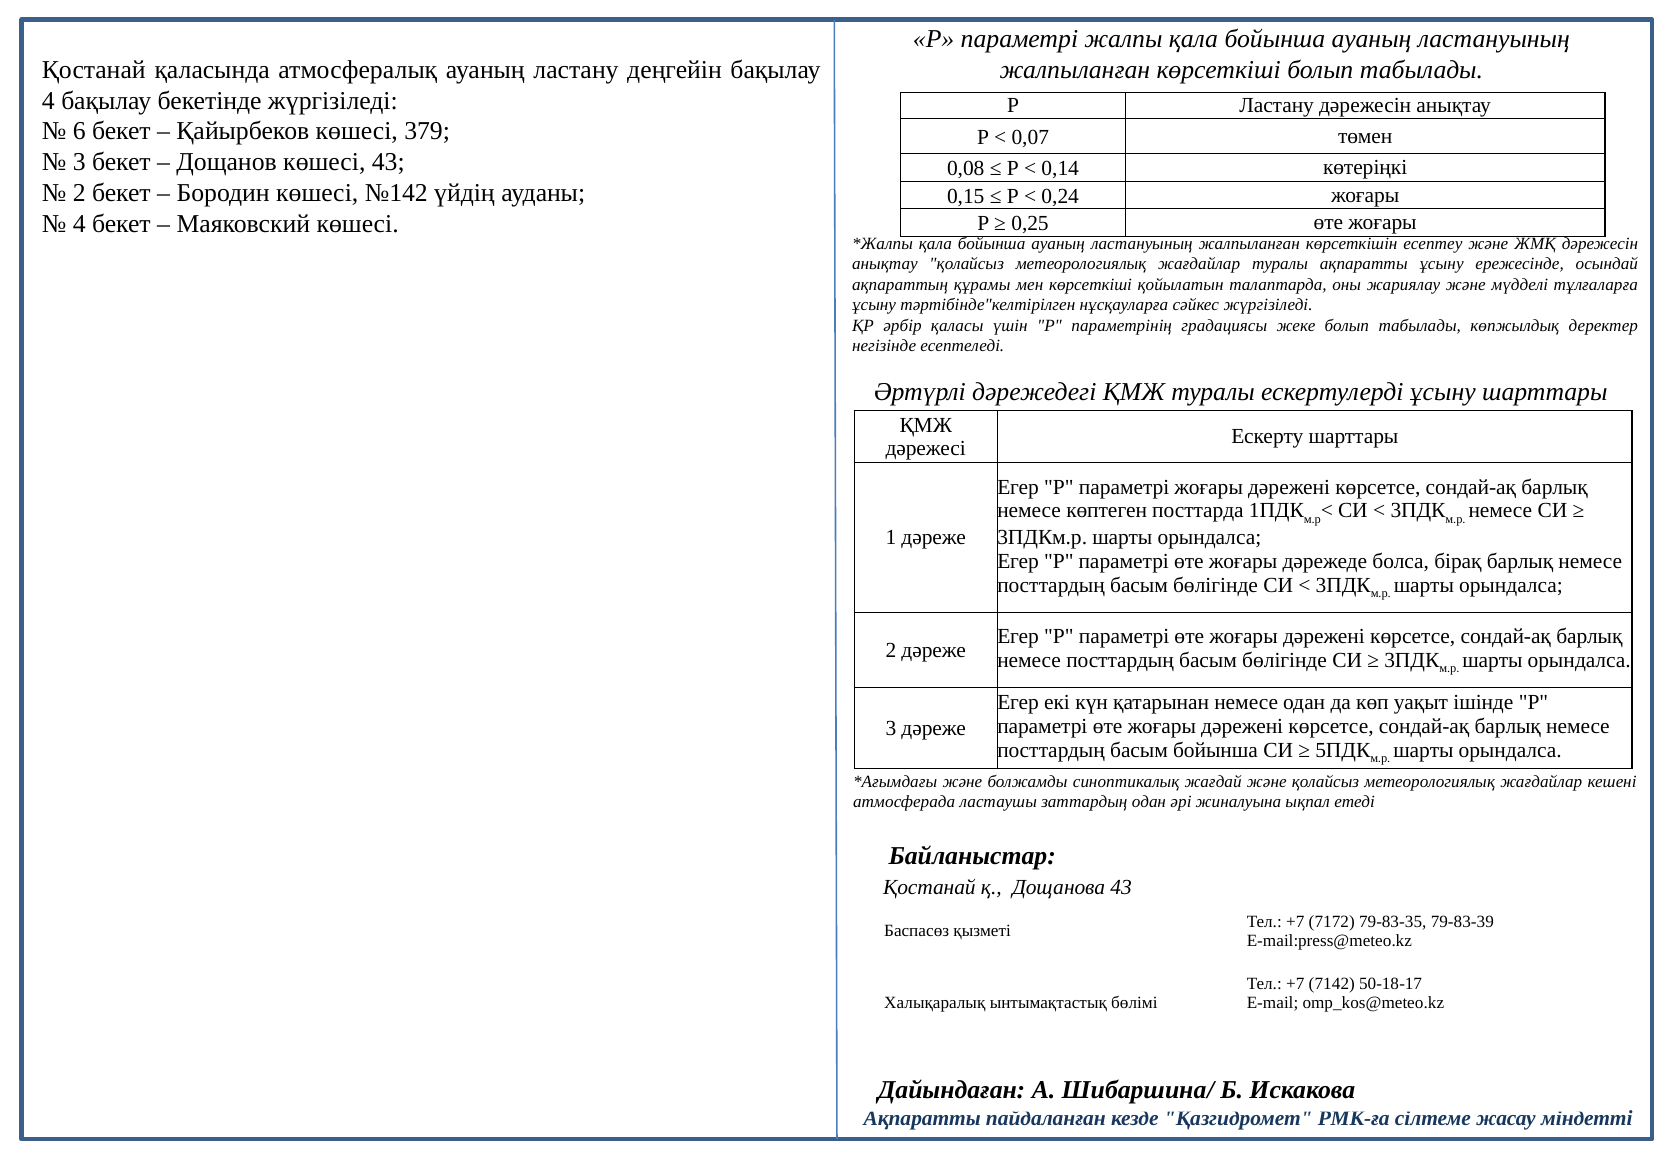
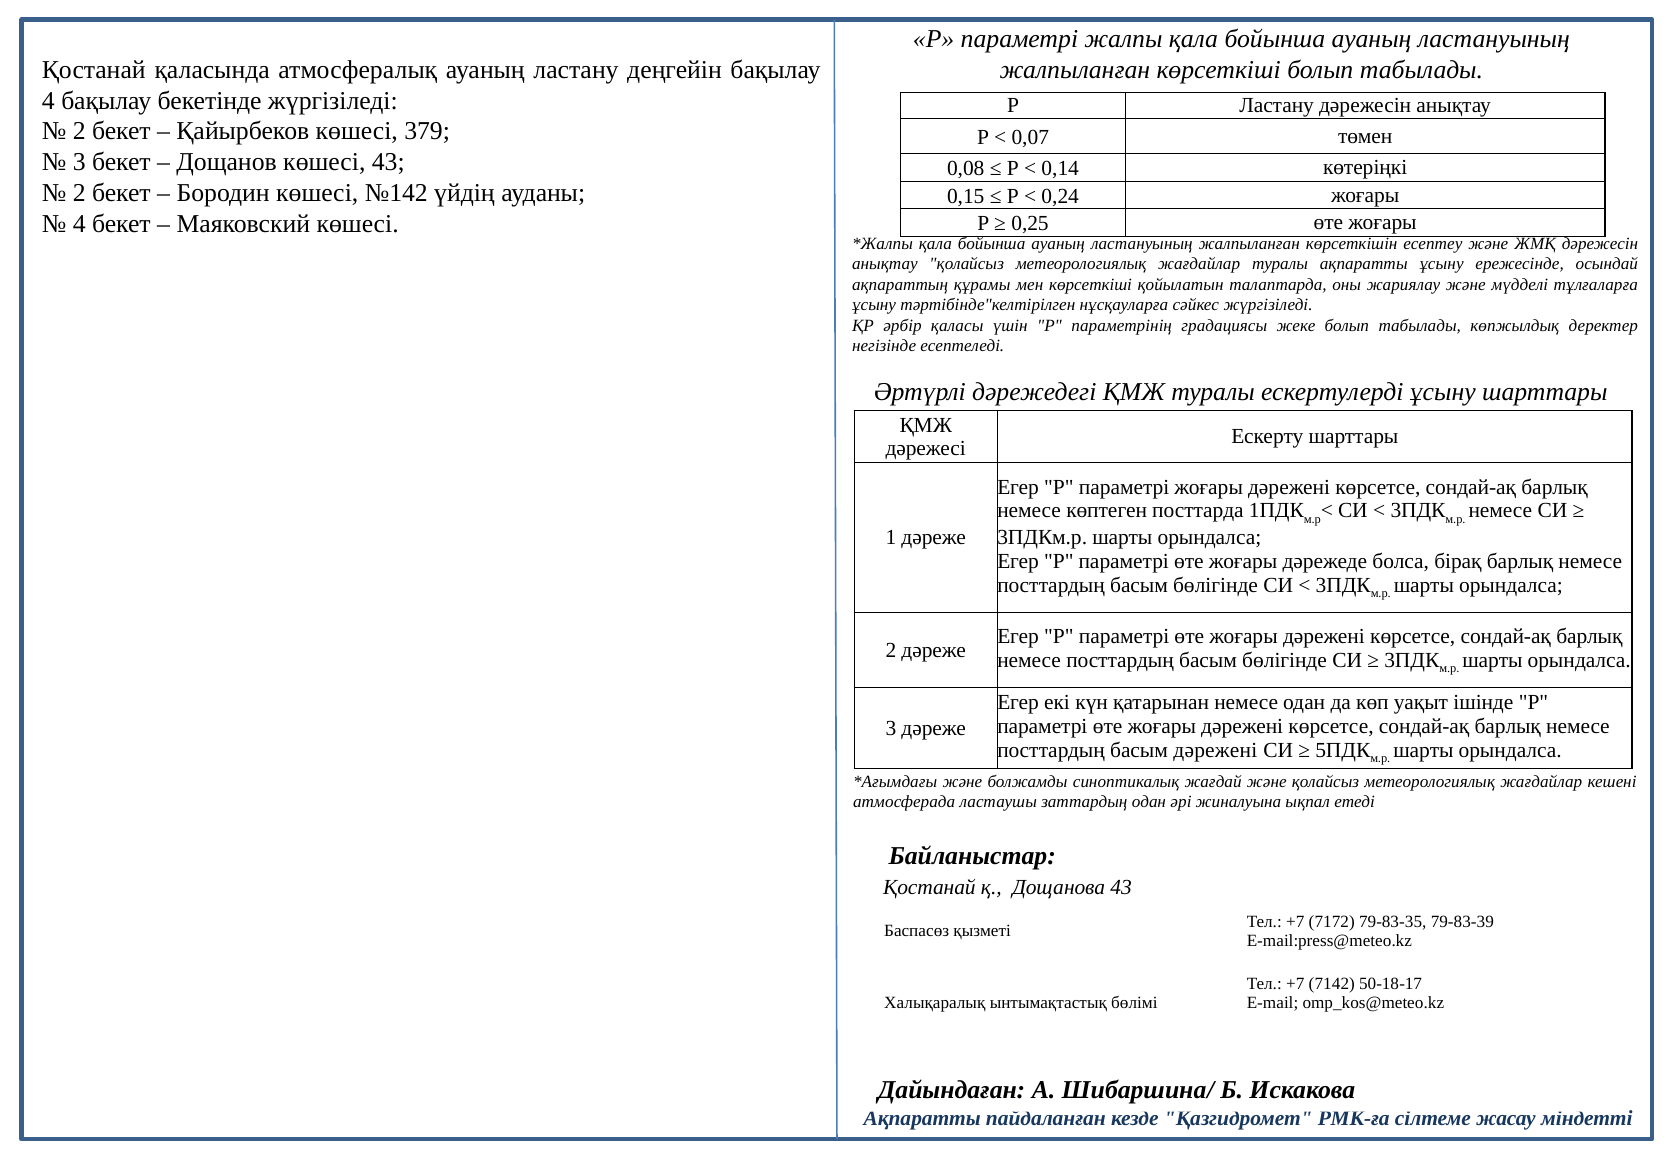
6 at (79, 131): 6 -> 2
басым бойынша: бойынша -> дәрежені
